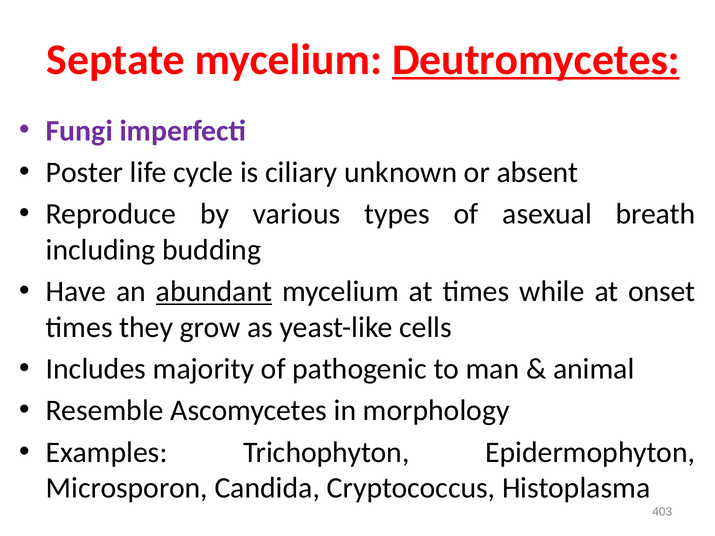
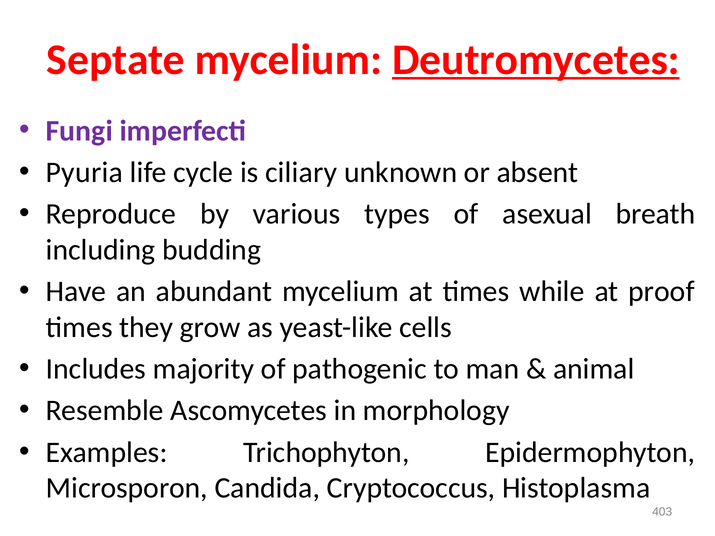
Poster: Poster -> Pyuria
abundant underline: present -> none
onset: onset -> proof
